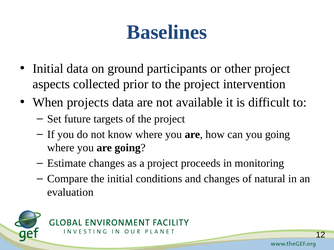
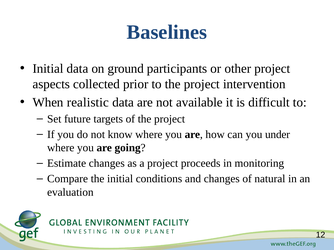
projects: projects -> realistic
you going: going -> under
